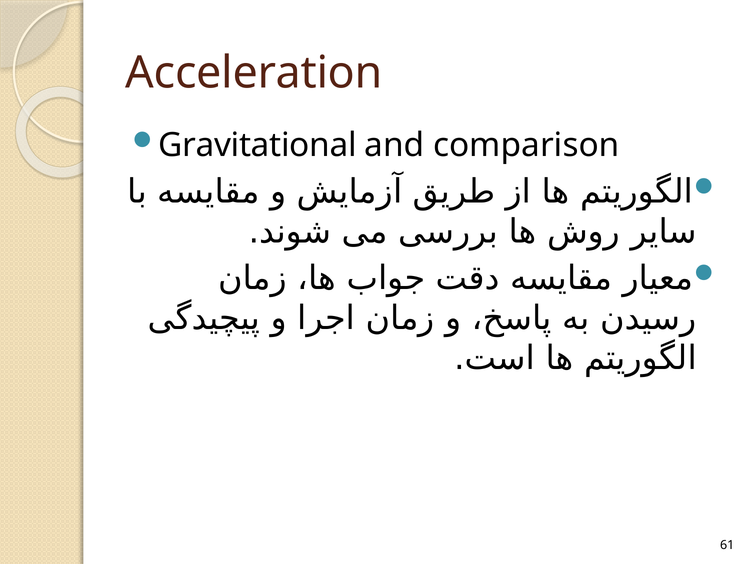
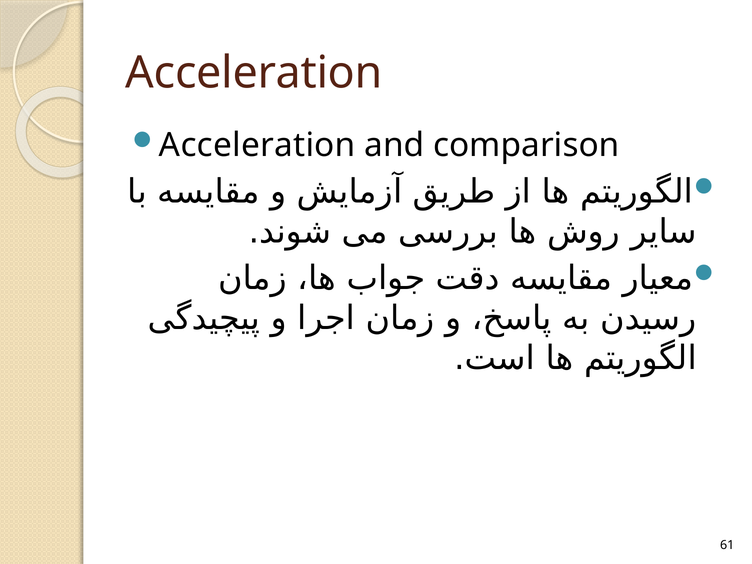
Gravitational at (258, 145): Gravitational -> Acceleration
